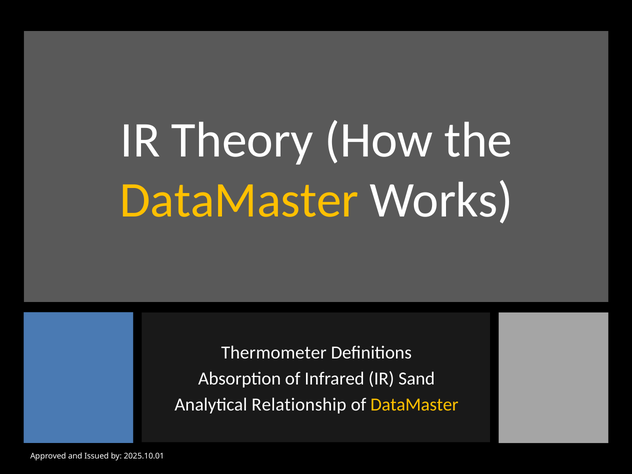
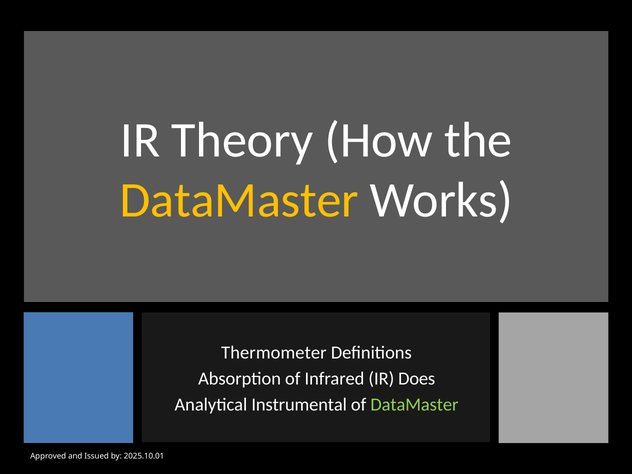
Sand: Sand -> Does
Relationship: Relationship -> Instrumental
DataMaster at (414, 404) colour: yellow -> light green
